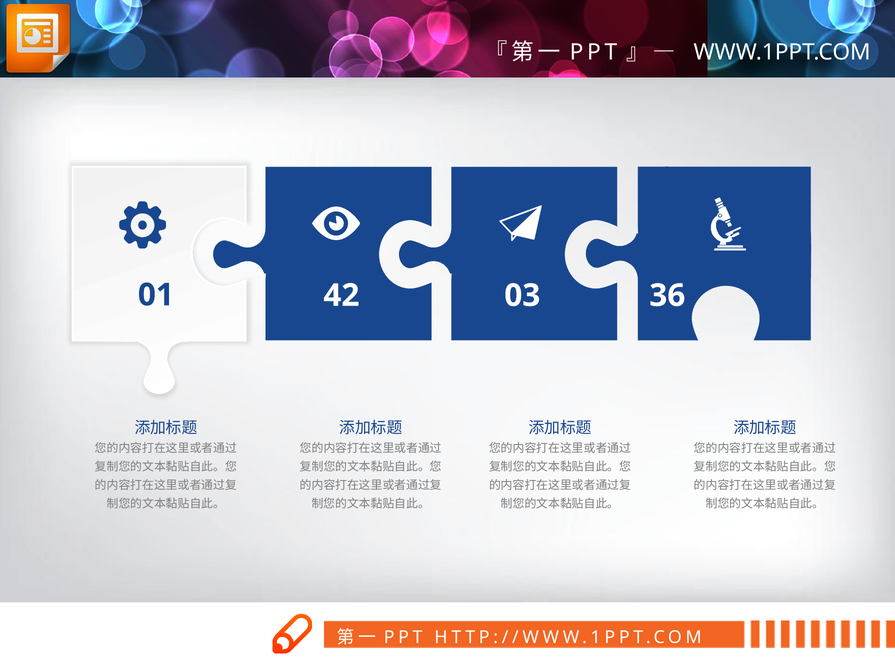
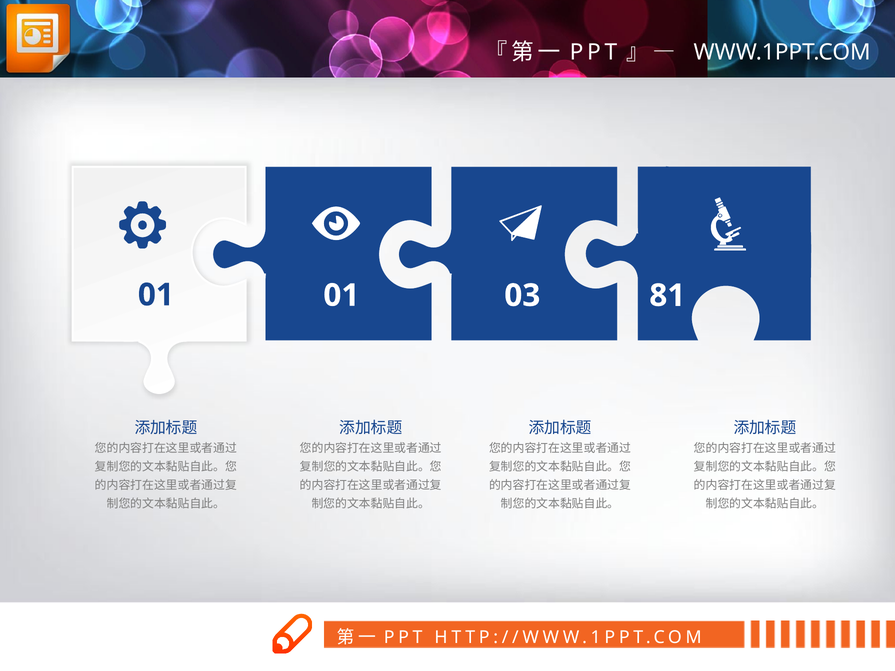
01 42: 42 -> 01
36: 36 -> 81
